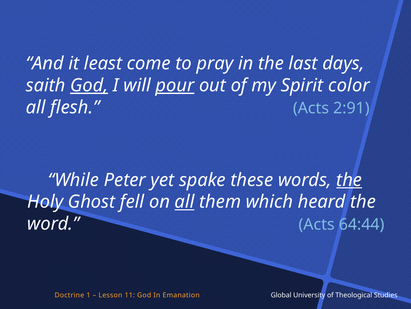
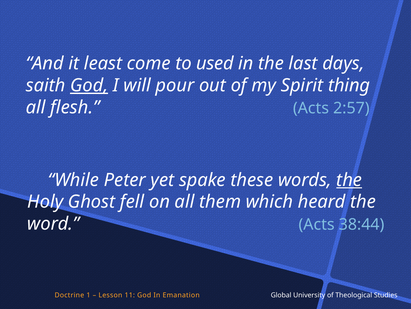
pray: pray -> used
pour underline: present -> none
color: color -> thing
2:91: 2:91 -> 2:57
all at (185, 201) underline: present -> none
64:44: 64:44 -> 38:44
